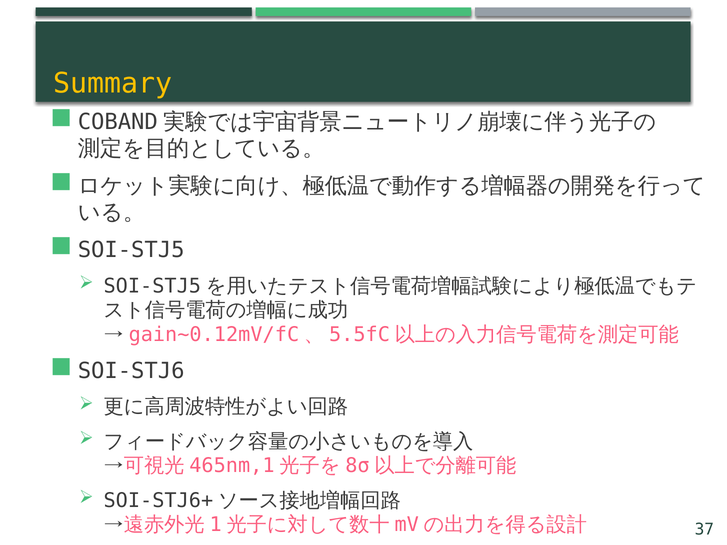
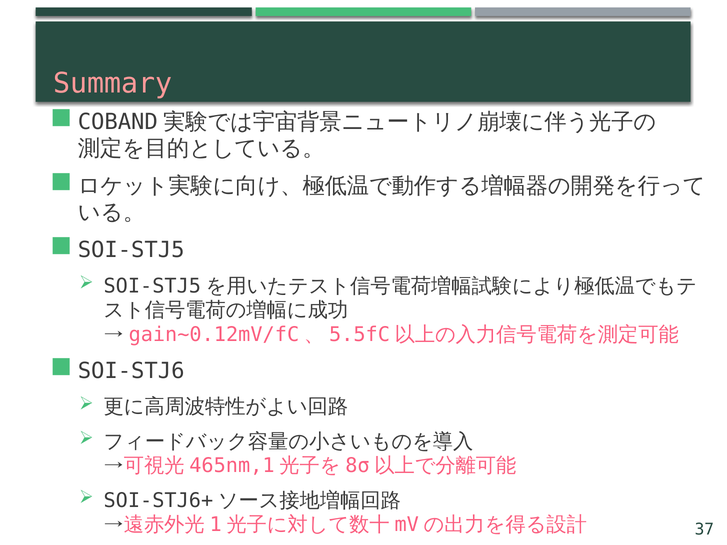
Summary colour: yellow -> pink
